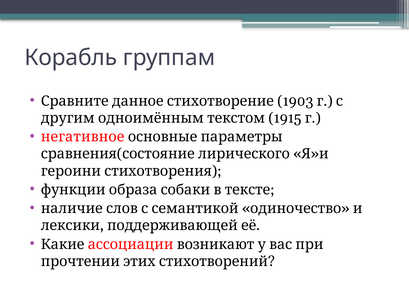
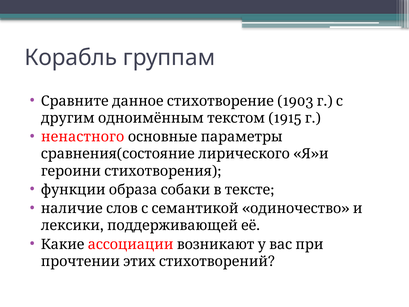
негативное: негативное -> ненастного
